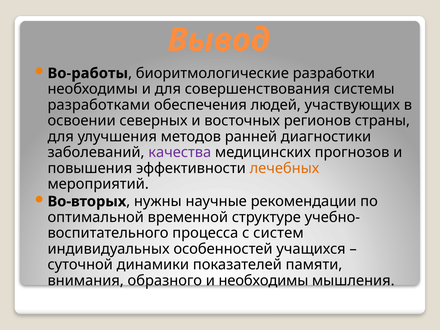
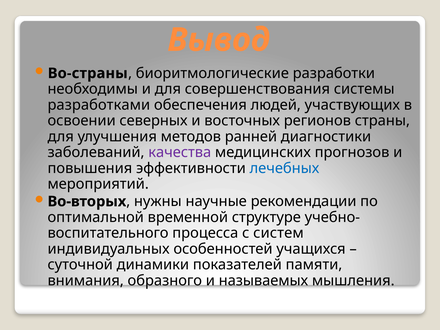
Во-работы: Во-работы -> Во-страны
лечебных colour: orange -> blue
и необходимы: необходимы -> называемых
